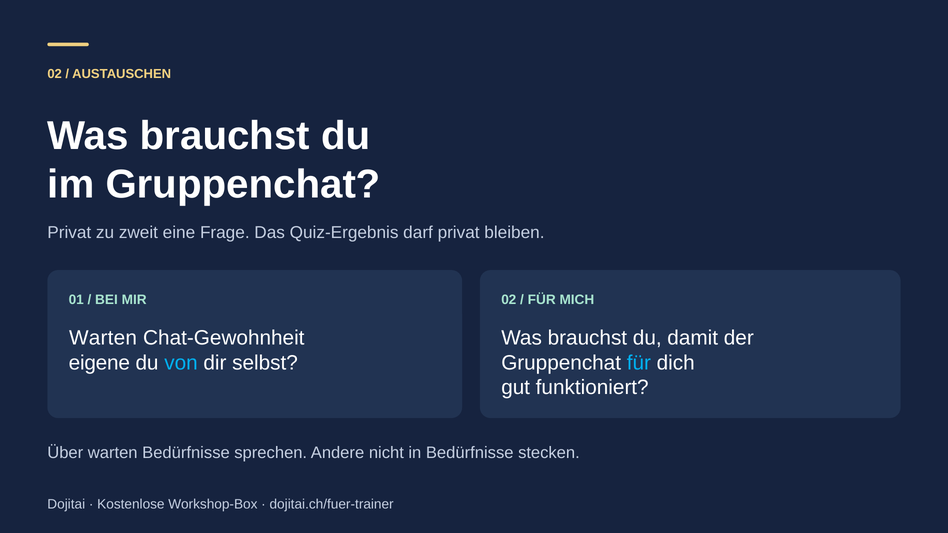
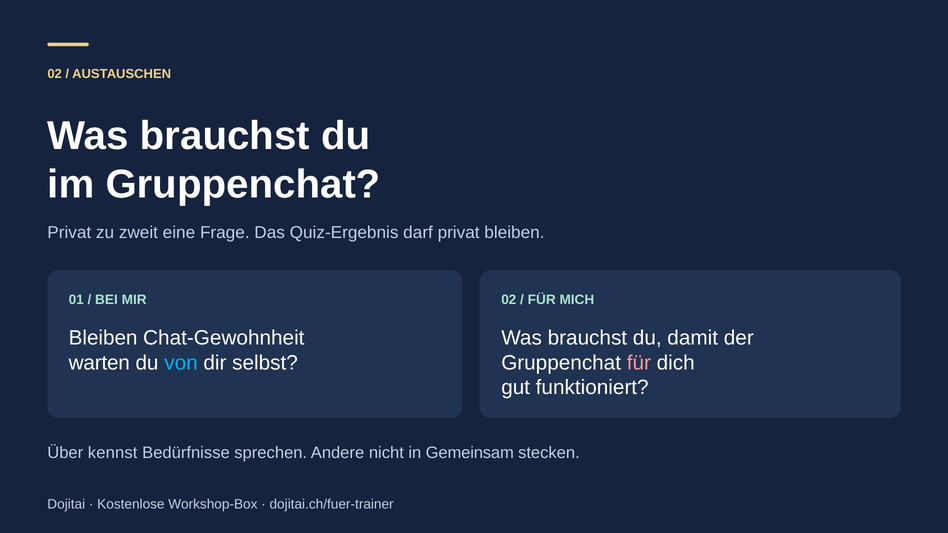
Warten at (103, 338): Warten -> Bleiben
eigene: eigene -> warten
für at (639, 363) colour: light blue -> pink
Über warten: warten -> kennst
in Bedürfnisse: Bedürfnisse -> Gemeinsam
